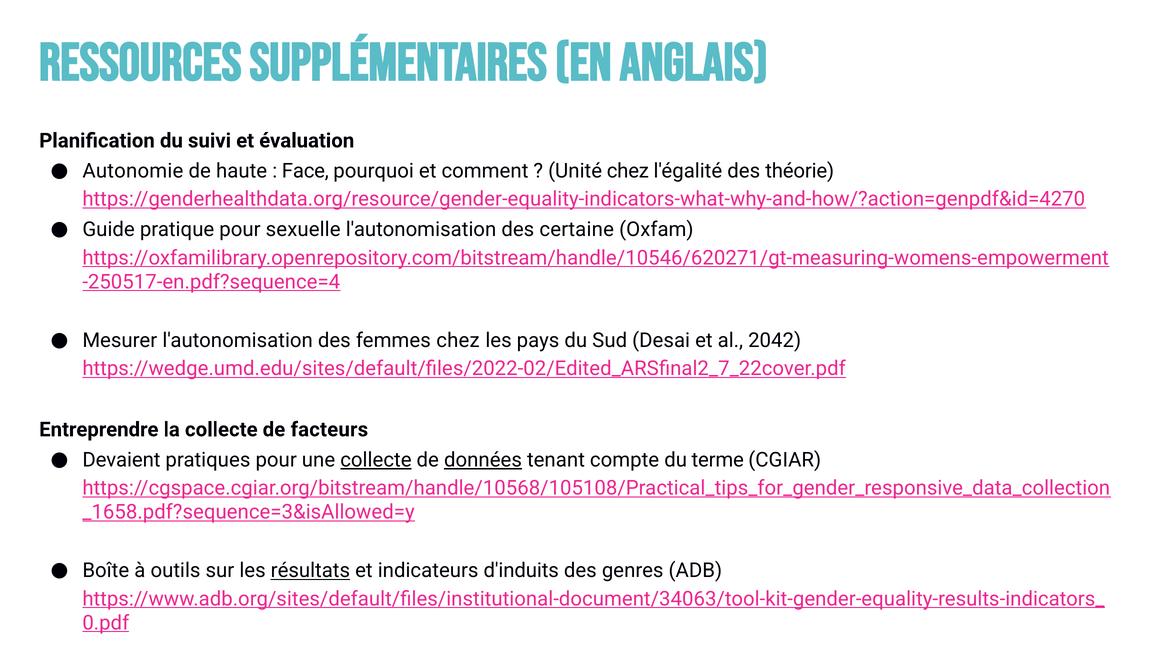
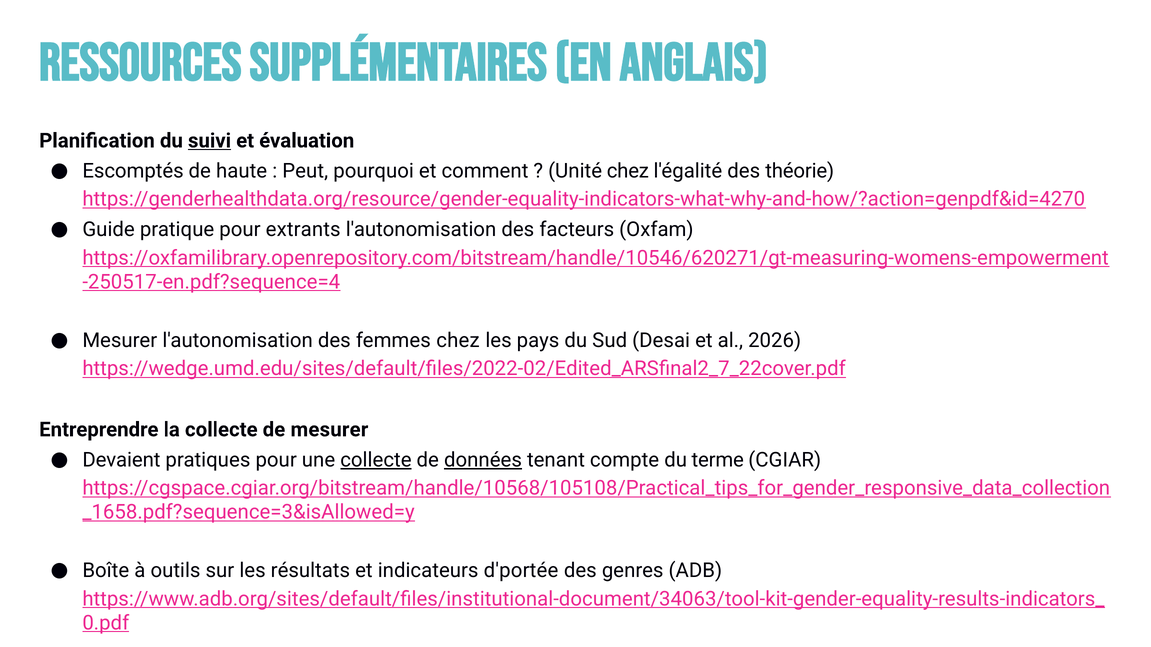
suivi underline: none -> present
Autonomie: Autonomie -> Escomptés
Face: Face -> Peut
sexuelle: sexuelle -> extrants
certaine: certaine -> facteurs
2042: 2042 -> 2026
de facteurs: facteurs -> mesurer
résultats underline: present -> none
d'induits: d'induits -> d'portée
